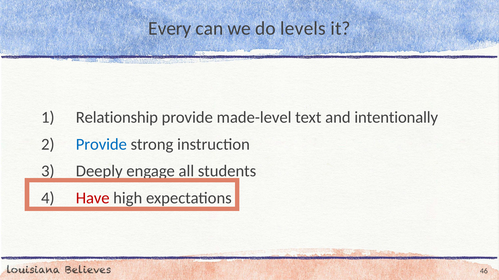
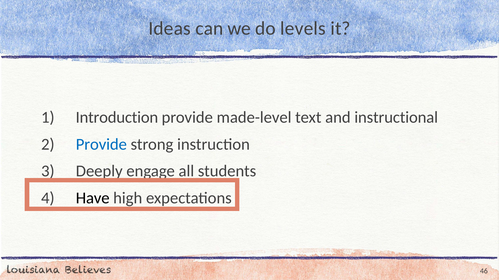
Every: Every -> Ideas
Relationship: Relationship -> Introduction
intentionally: intentionally -> instructional
Have colour: red -> black
